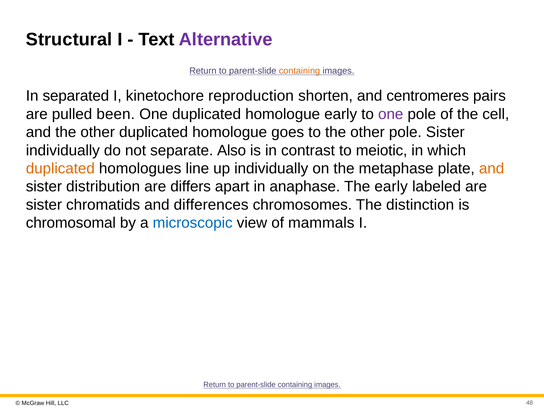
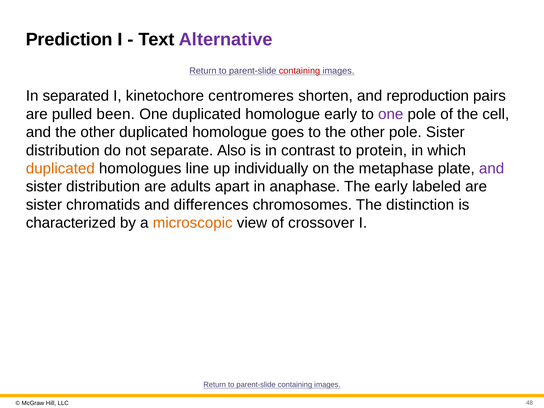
Structural: Structural -> Prediction
containing at (299, 71) colour: orange -> red
reproduction: reproduction -> centromeres
centromeres: centromeres -> reproduction
individually at (63, 150): individually -> distribution
meiotic: meiotic -> protein
and at (492, 169) colour: orange -> purple
differs: differs -> adults
chromosomal: chromosomal -> characterized
microscopic colour: blue -> orange
mammals: mammals -> crossover
